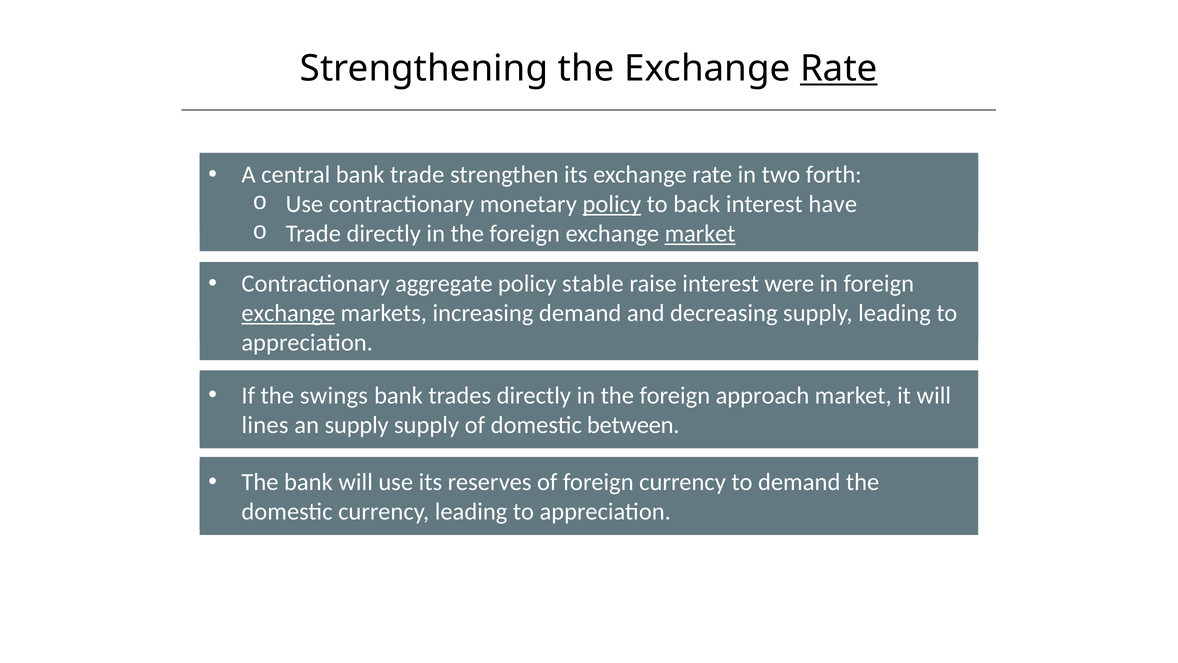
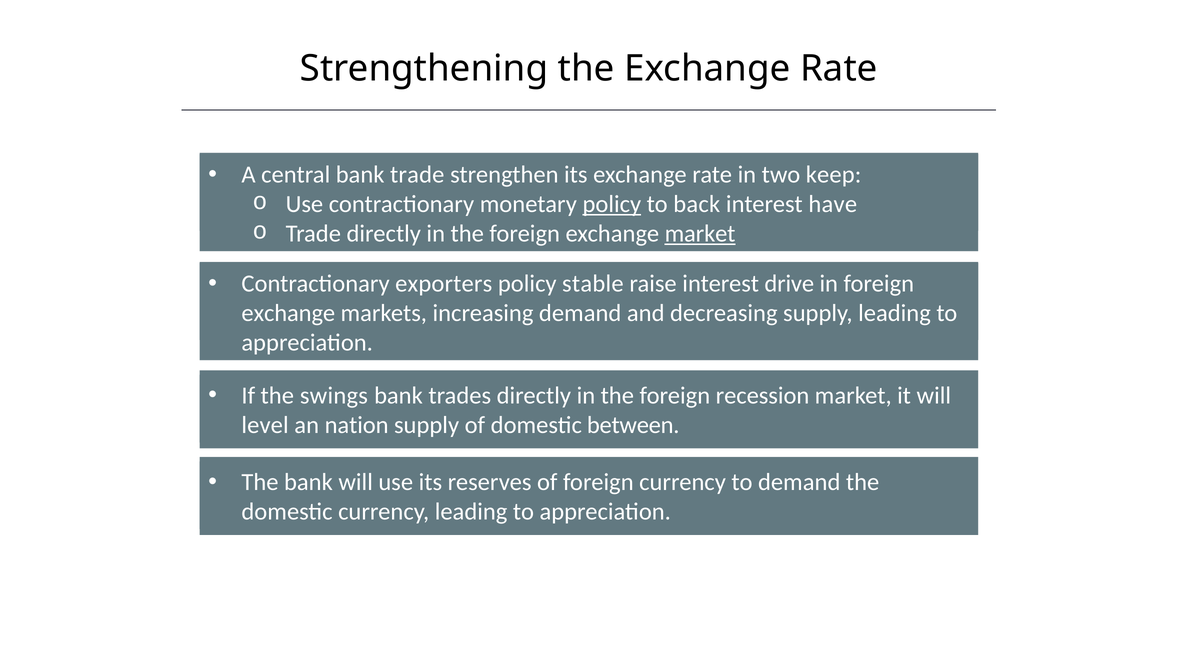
Rate at (839, 69) underline: present -> none
forth: forth -> keep
aggregate: aggregate -> exporters
were: were -> drive
exchange at (288, 313) underline: present -> none
approach: approach -> recession
lines: lines -> level
an supply: supply -> nation
